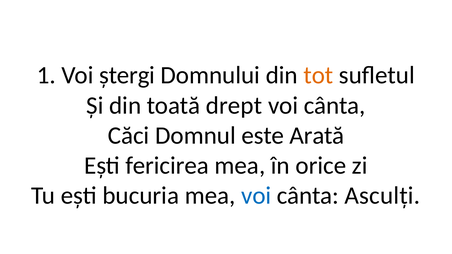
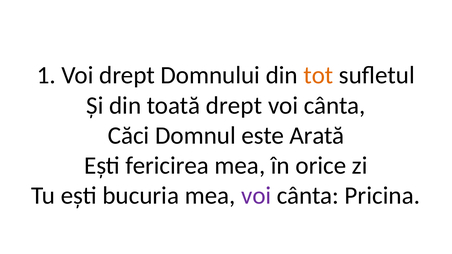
Voi ștergi: ștergi -> drept
voi at (256, 196) colour: blue -> purple
Asculți: Asculți -> Pricina
